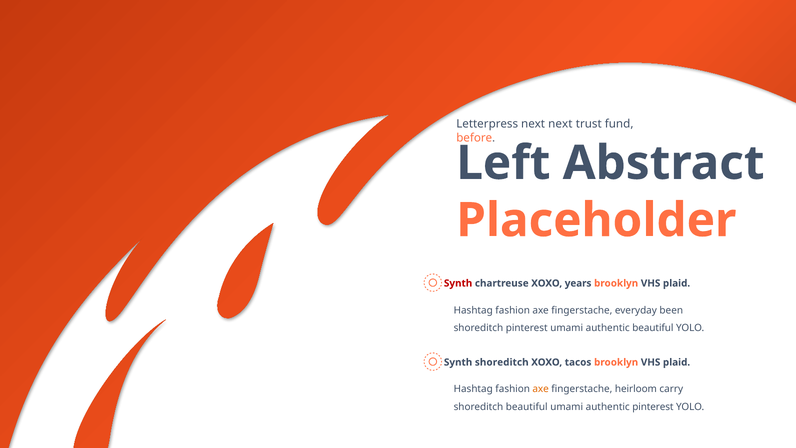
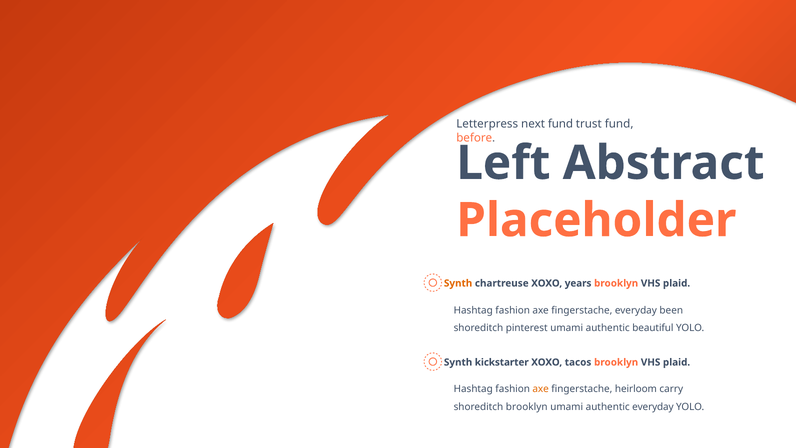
next next: next -> fund
Synth at (458, 283) colour: red -> orange
Synth shoreditch: shoreditch -> kickstarter
shoreditch beautiful: beautiful -> brooklyn
authentic pinterest: pinterest -> everyday
